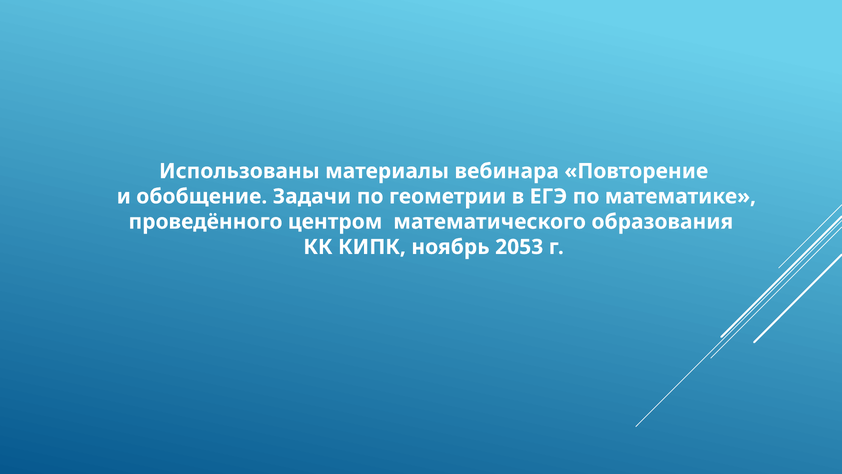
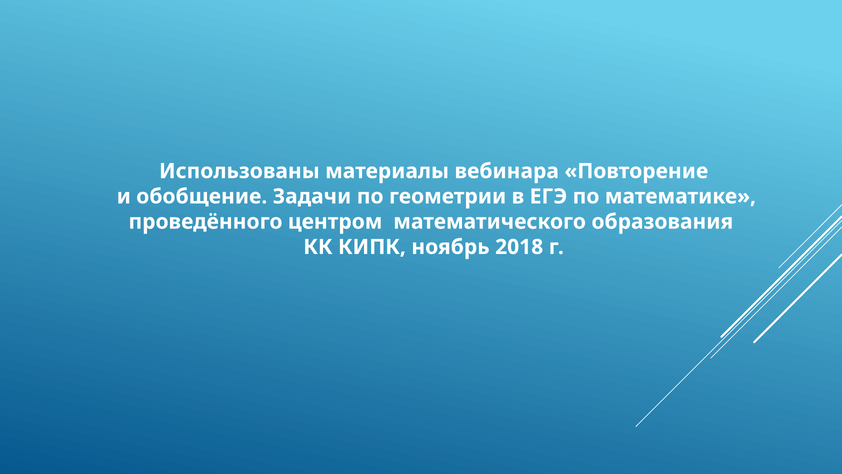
2053: 2053 -> 2018
